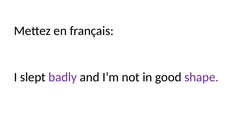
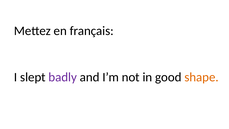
shape colour: purple -> orange
